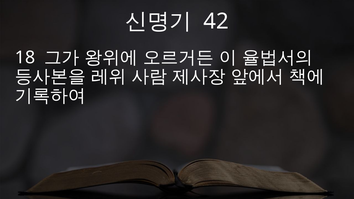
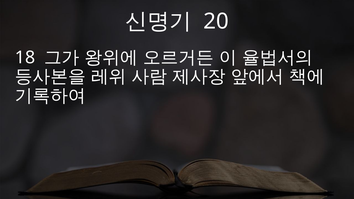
42: 42 -> 20
